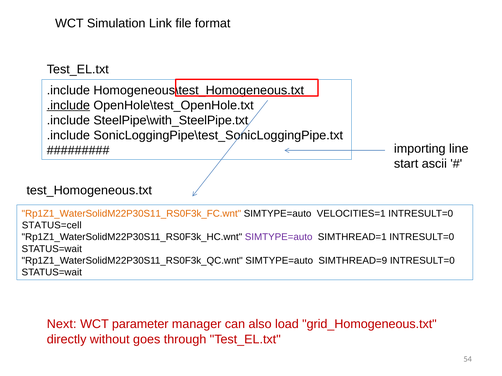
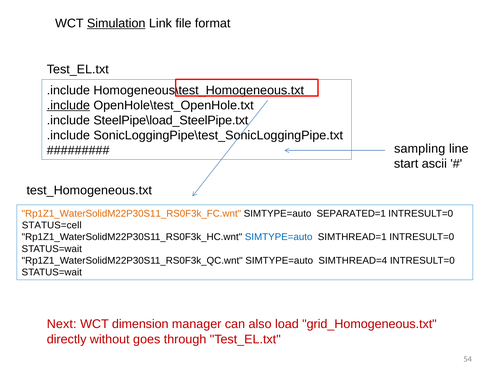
Simulation underline: none -> present
SteelPipe\with_SteelPipe.txt: SteelPipe\with_SteelPipe.txt -> SteelPipe\load_SteelPipe.txt
importing: importing -> sampling
VELOCITIES=1: VELOCITIES=1 -> SEPARATED=1
SIMTYPE=auto at (279, 237) colour: purple -> blue
SIMTHREAD=9: SIMTHREAD=9 -> SIMTHREAD=4
parameter: parameter -> dimension
